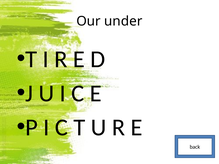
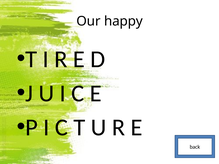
under: under -> happy
